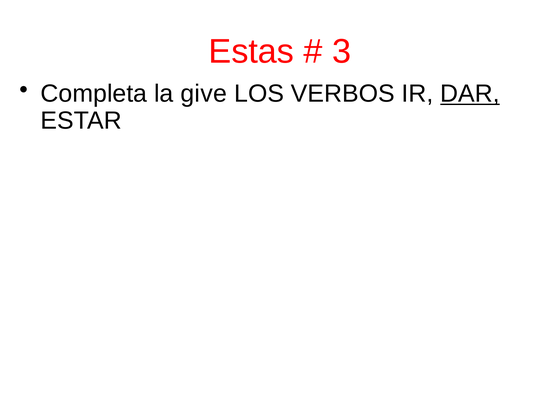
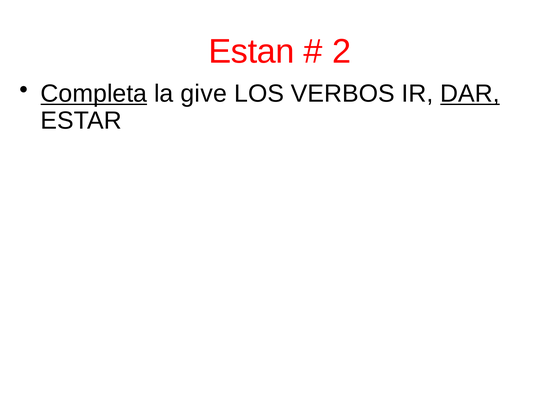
Estas: Estas -> Estan
3: 3 -> 2
Completa underline: none -> present
